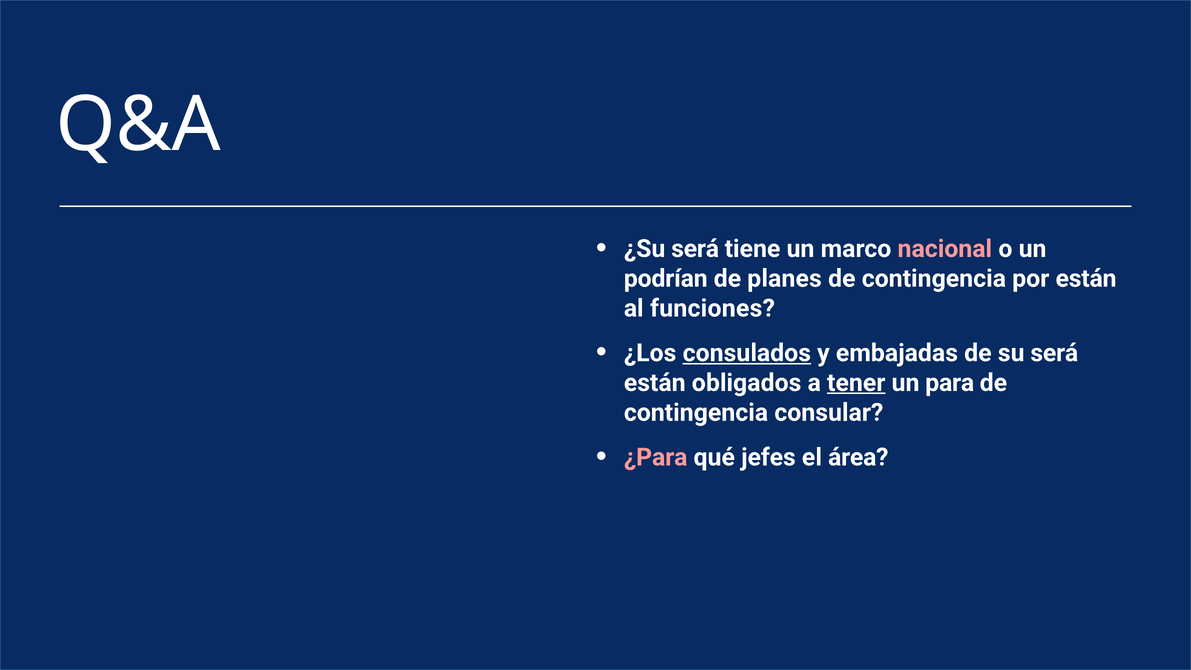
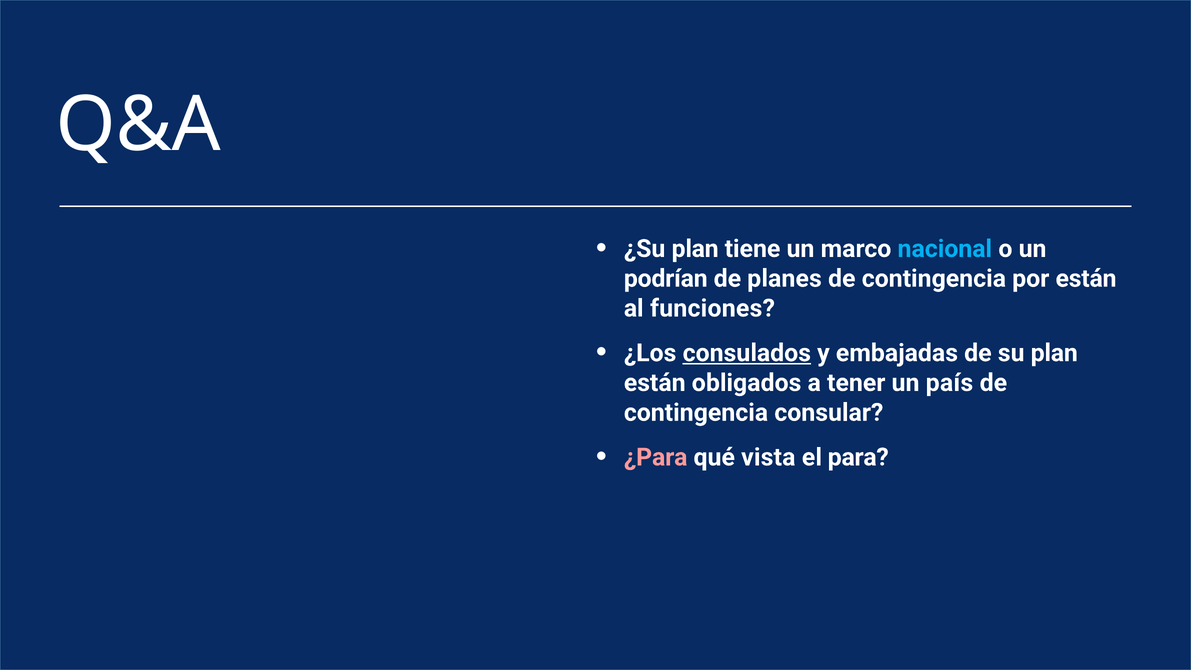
¿Su será: será -> plan
nacional colour: pink -> light blue
su será: será -> plan
tener underline: present -> none
para: para -> país
jefes: jefes -> vista
área: área -> para
